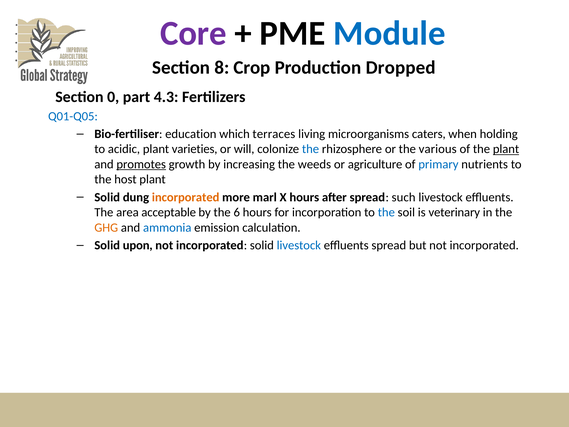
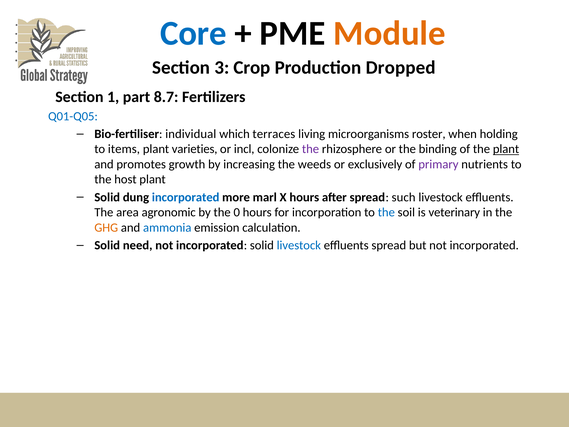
Core colour: purple -> blue
Module colour: blue -> orange
8: 8 -> 3
0: 0 -> 1
4.3: 4.3 -> 8.7
education: education -> individual
caters: caters -> roster
acidic: acidic -> items
will: will -> incl
the at (311, 149) colour: blue -> purple
various: various -> binding
promotes underline: present -> none
agriculture: agriculture -> exclusively
primary colour: blue -> purple
incorporated at (186, 197) colour: orange -> blue
acceptable: acceptable -> agronomic
6: 6 -> 0
upon: upon -> need
